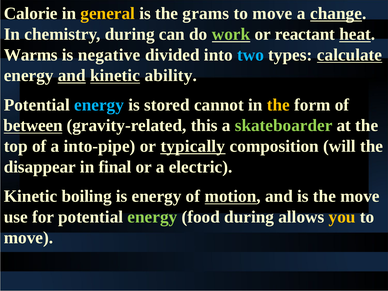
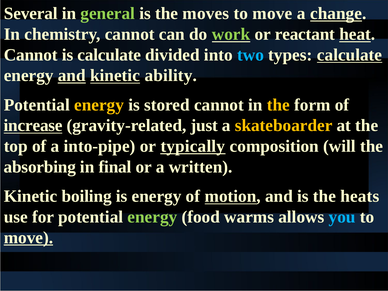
Calorie: Calorie -> Several
general colour: yellow -> light green
grams: grams -> moves
chemistry during: during -> cannot
Warms at (31, 55): Warms -> Cannot
is negative: negative -> calculate
energy at (99, 105) colour: light blue -> yellow
between: between -> increase
this: this -> just
skateboarder colour: light green -> yellow
disappear: disappear -> absorbing
electric: electric -> written
the move: move -> heats
food during: during -> warms
you colour: yellow -> light blue
move at (28, 238) underline: none -> present
